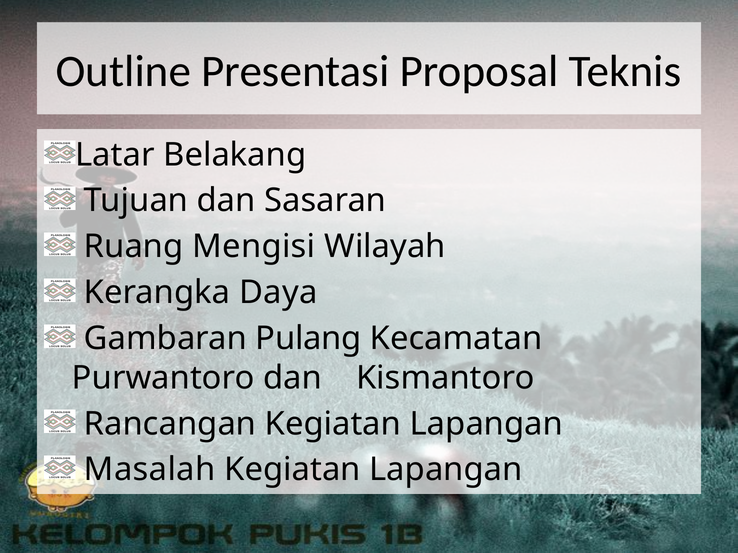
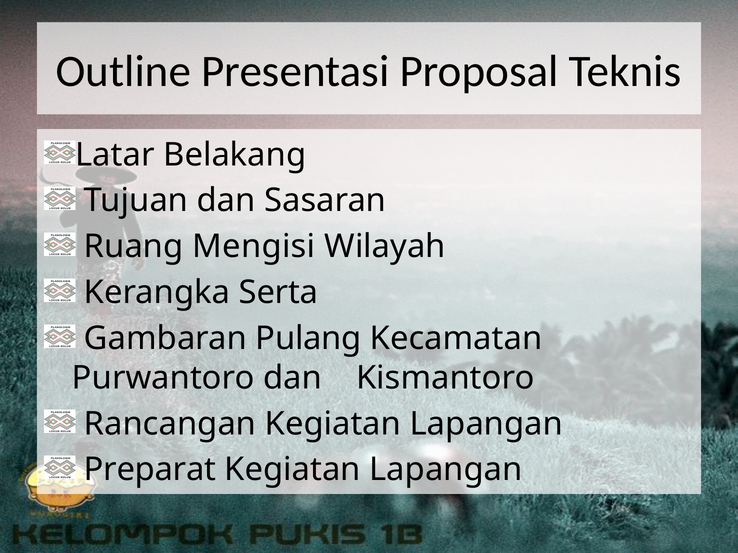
Daya: Daya -> Serta
Masalah: Masalah -> Preparat
